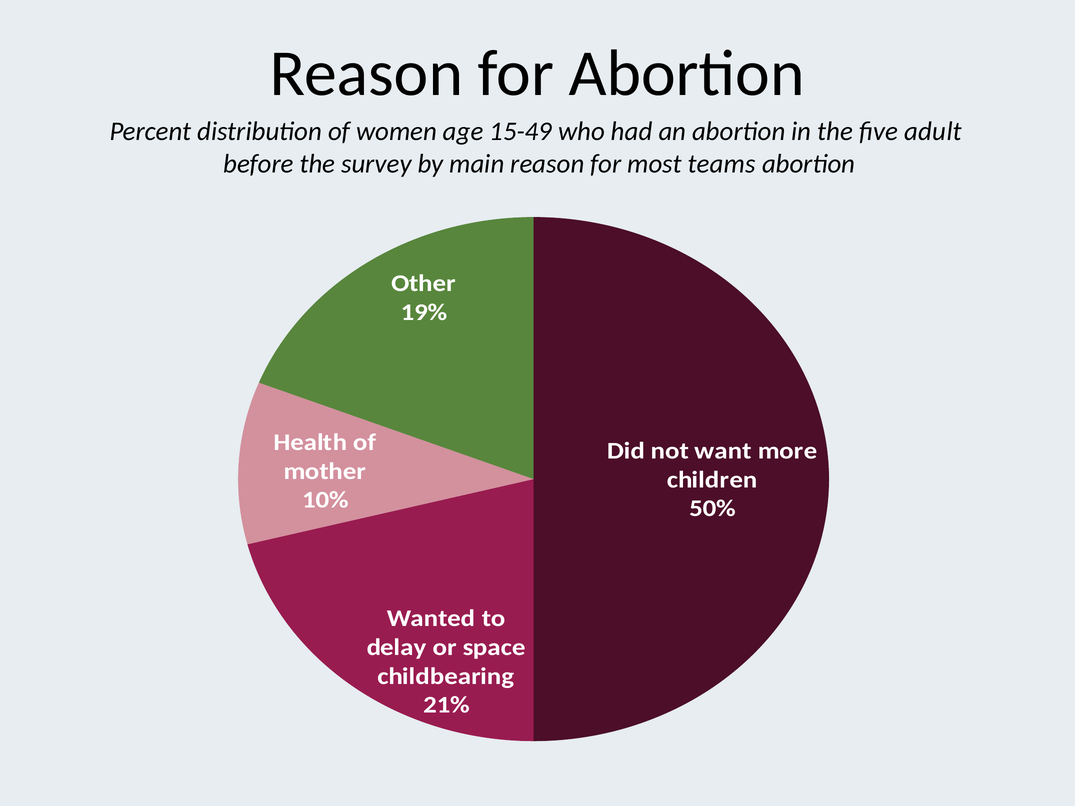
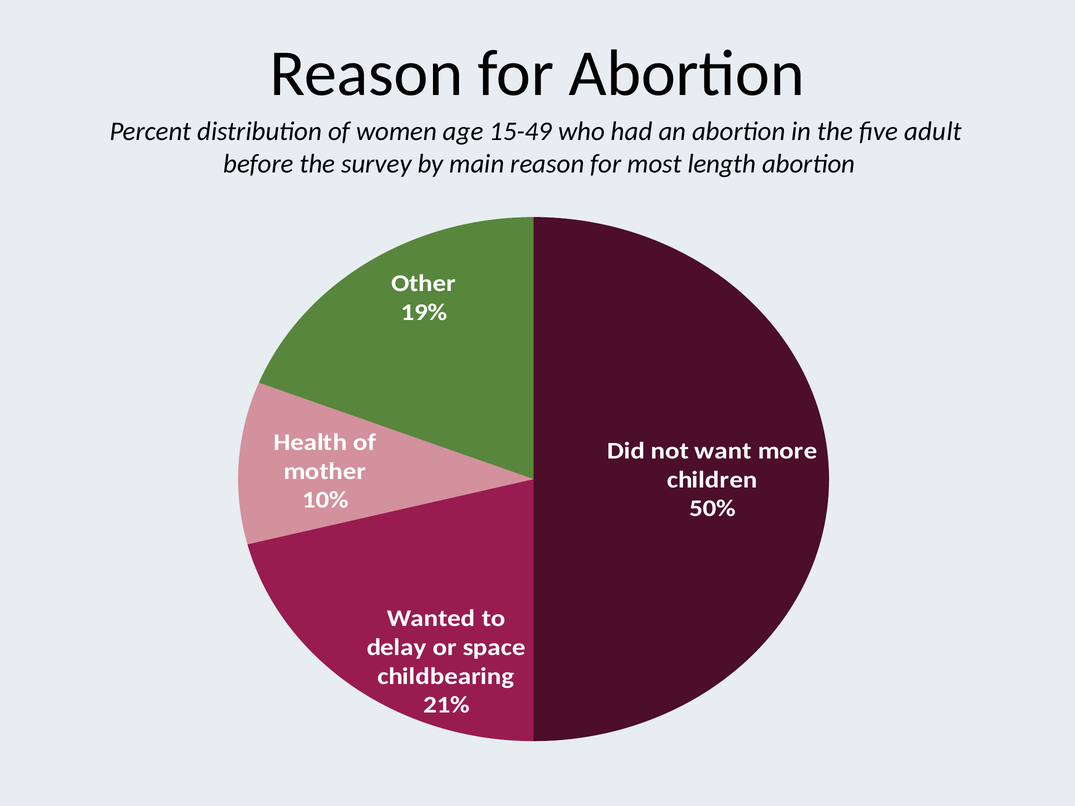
teams: teams -> length
